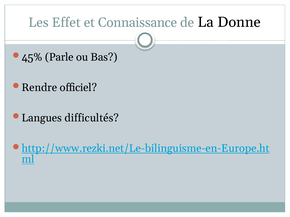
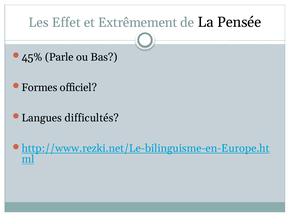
Connaissance: Connaissance -> Extrêmement
Donne: Donne -> Pensée
Rendre: Rendre -> Formes
